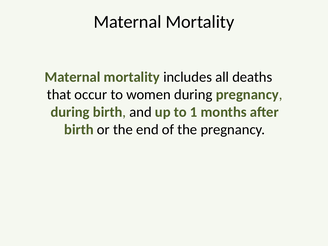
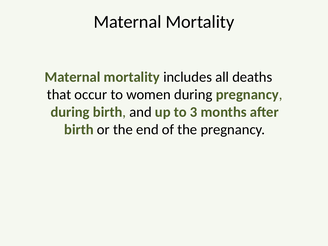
1: 1 -> 3
